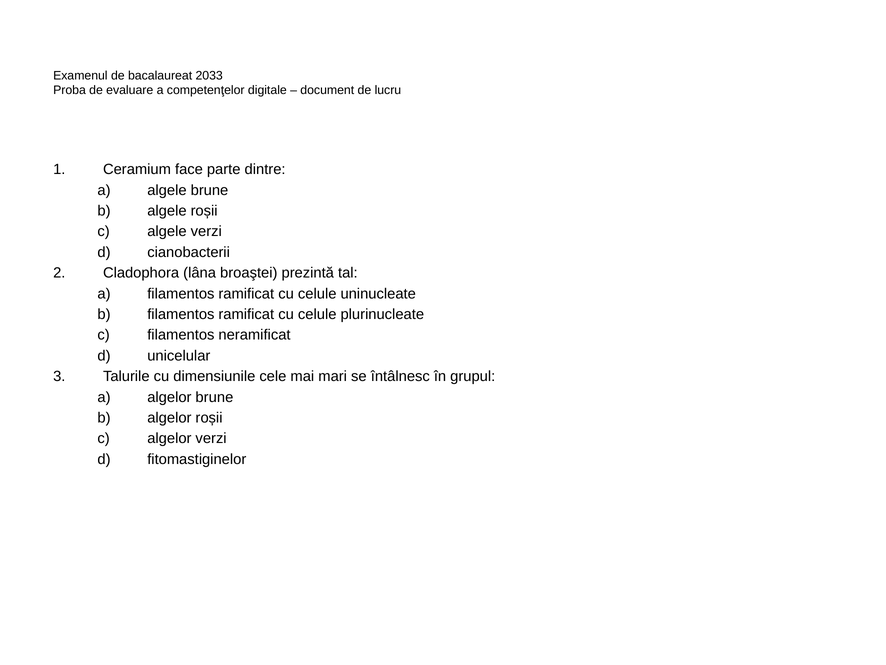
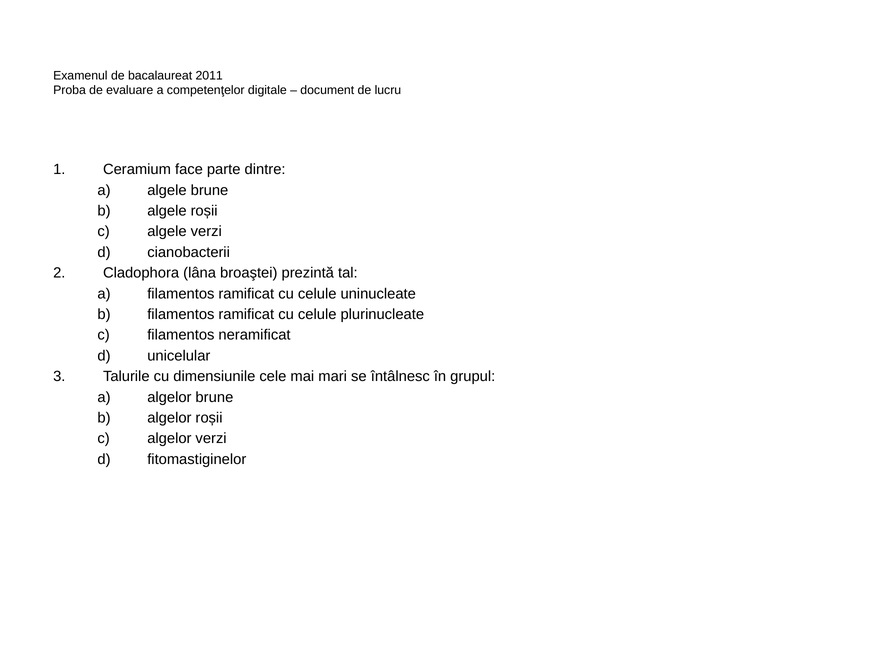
2033: 2033 -> 2011
